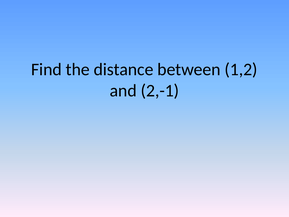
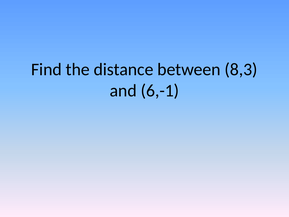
1,2: 1,2 -> 8,3
2,-1: 2,-1 -> 6,-1
